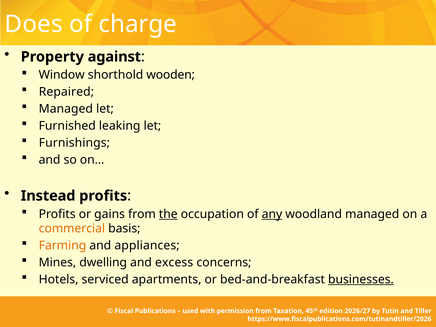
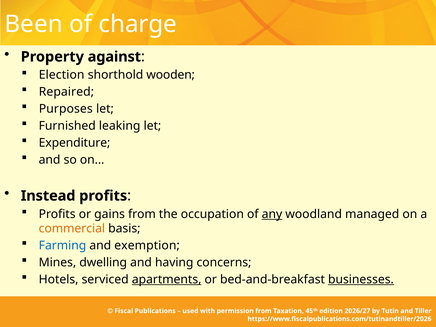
Does: Does -> Been
Window: Window -> Election
Managed at (66, 109): Managed -> Purposes
Furnishings: Furnishings -> Expenditure
the underline: present -> none
Farming colour: orange -> blue
appliances: appliances -> exemption
excess: excess -> having
apartments underline: none -> present
